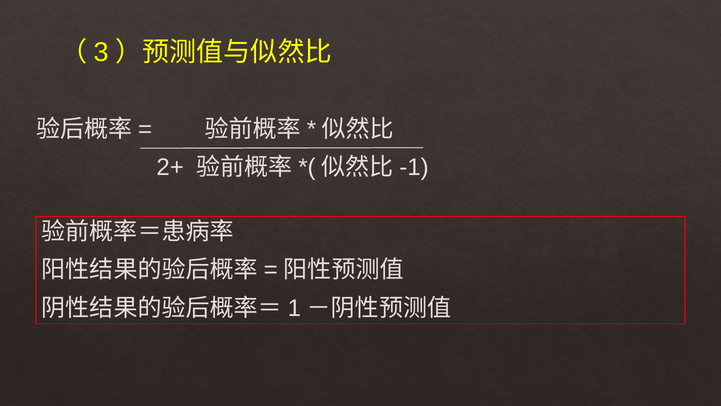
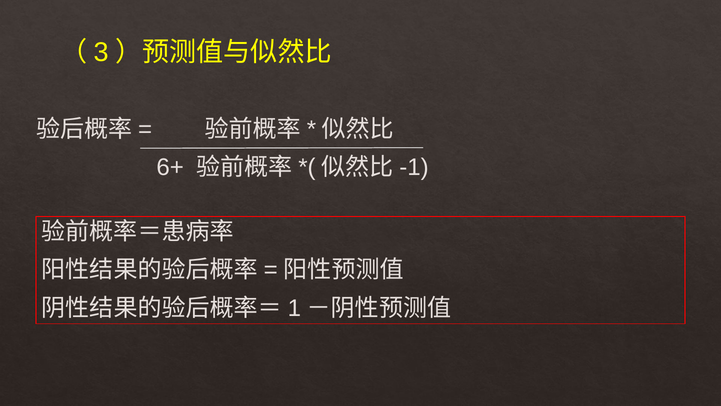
2+: 2+ -> 6+
